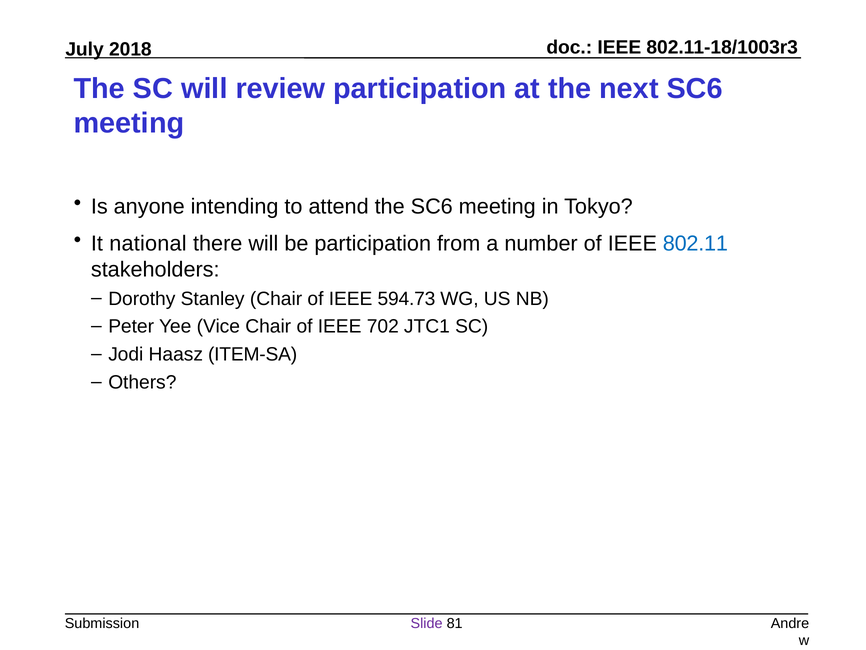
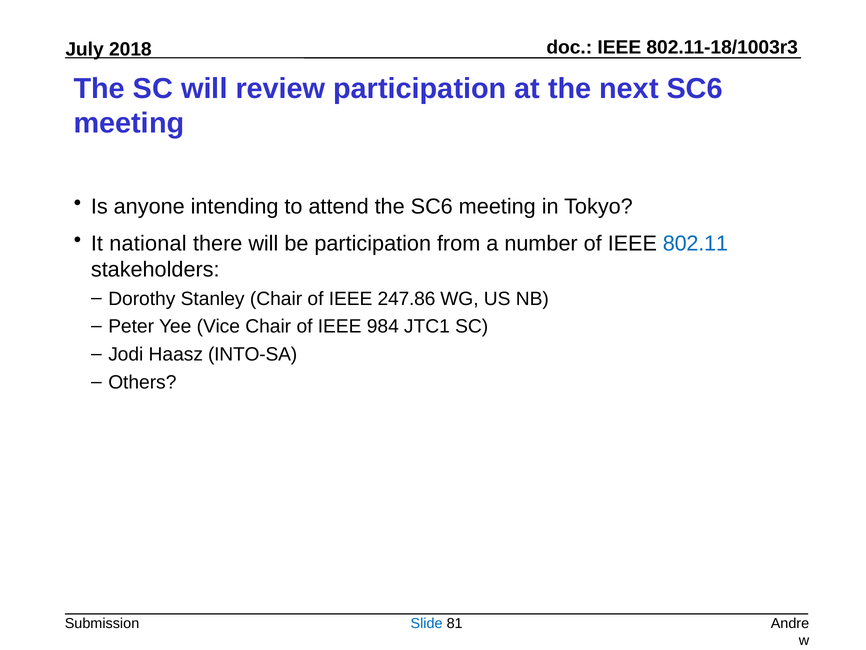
594.73: 594.73 -> 247.86
702: 702 -> 984
ITEM-SA: ITEM-SA -> INTO-SA
Slide colour: purple -> blue
